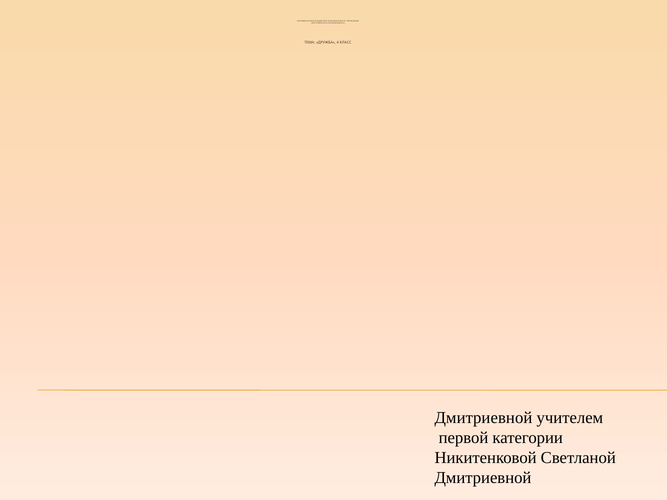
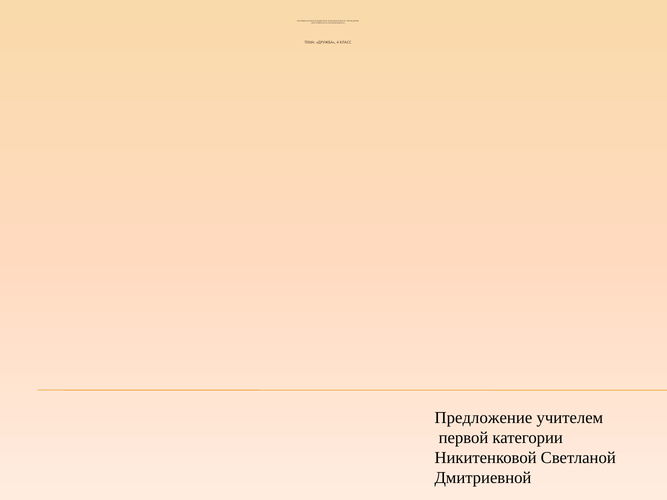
Дмитриевной at (483, 418): Дмитриевной -> Предложение
